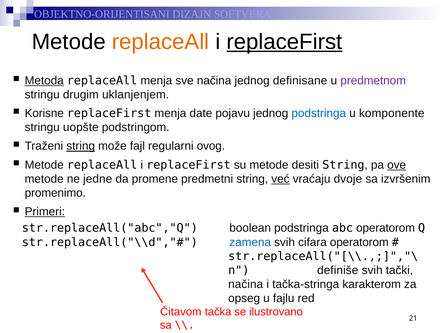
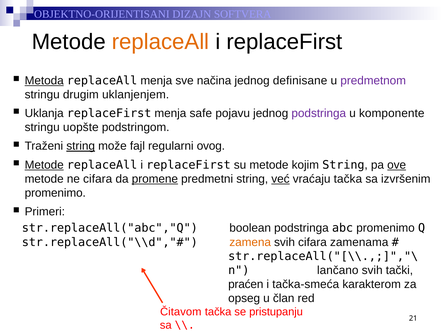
replaceFirst at (284, 42) underline: present -> none
Korisne: Korisne -> Uklanja
date: date -> safe
podstringa at (319, 113) colour: blue -> purple
Metode at (44, 165) underline: none -> present
desiti: desiti -> kojim
ne jedne: jedne -> cifara
promene underline: none -> present
vraćaju dvoje: dvoje -> tačka
Primeri underline: present -> none
abc operatorom: operatorom -> promenimo
zamena colour: blue -> orange
cifara operatorom: operatorom -> zamenama
definiše: definiše -> lančano
načina at (246, 284): načina -> praćen
tačka-stringa: tačka-stringa -> tačka-smeća
fajlu: fajlu -> član
ilustrovano: ilustrovano -> pristupanju
